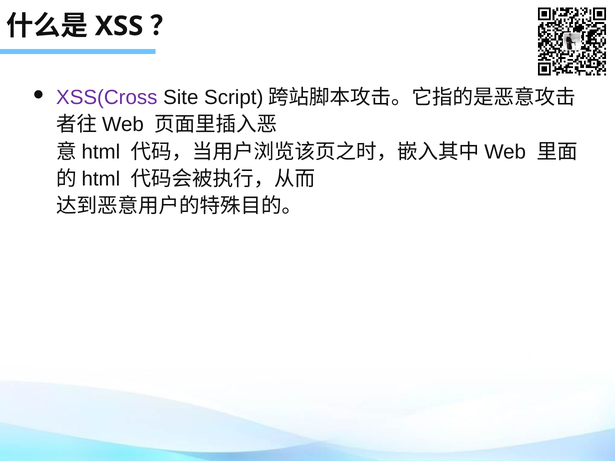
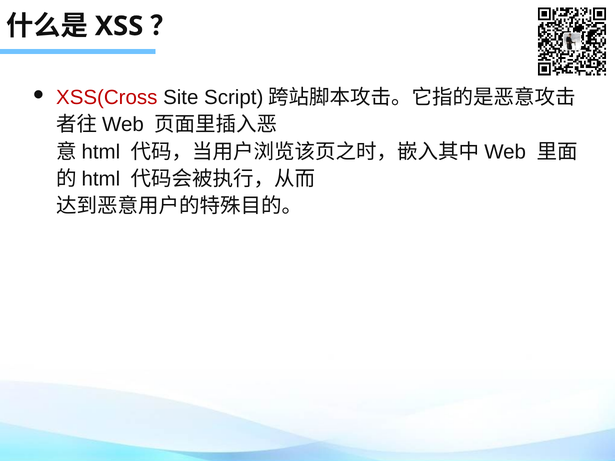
XSS(Cross colour: purple -> red
